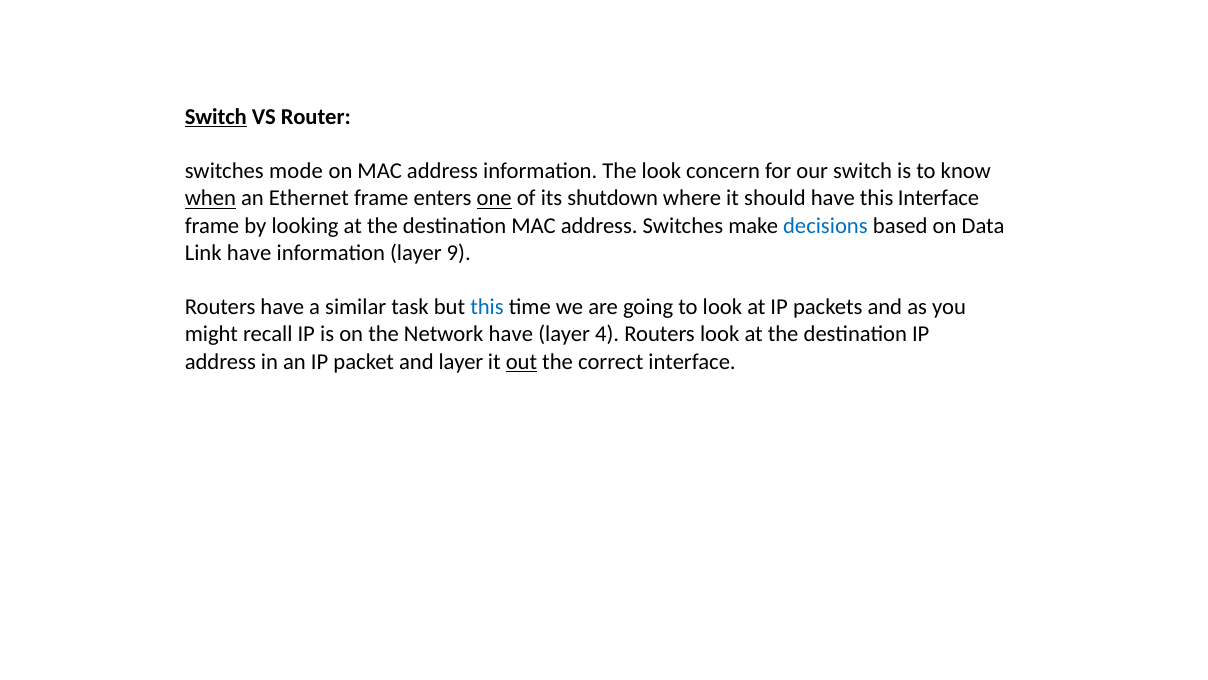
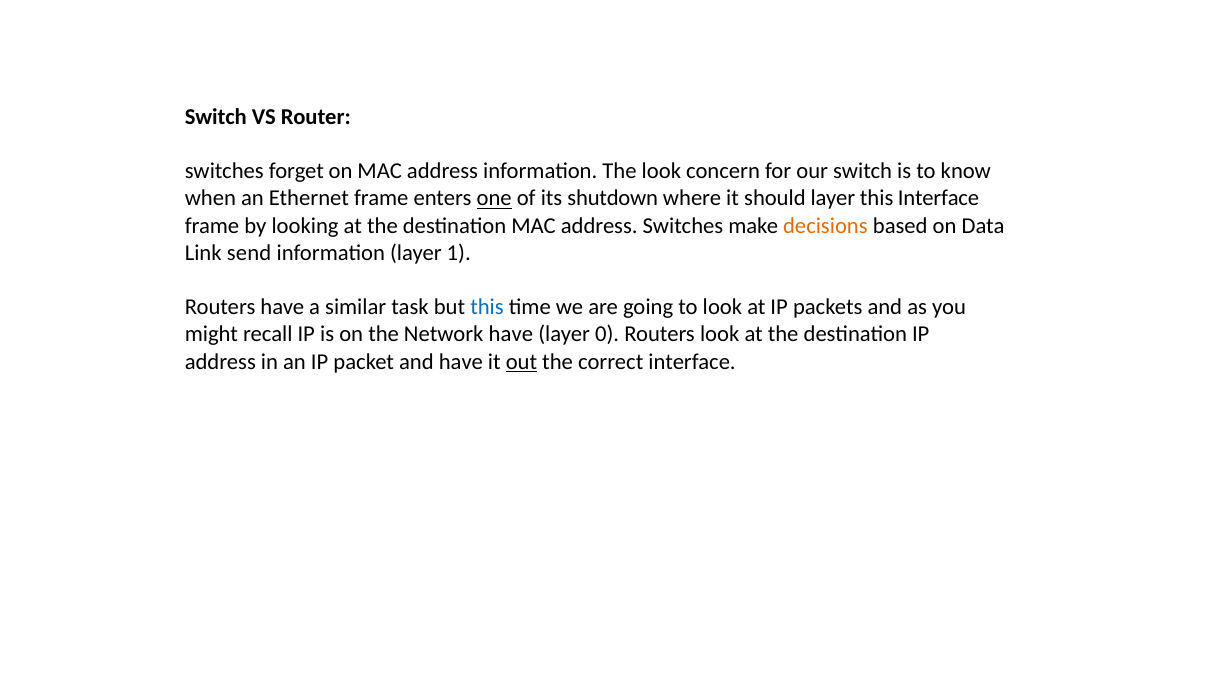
Switch at (216, 117) underline: present -> none
mode: mode -> forget
when underline: present -> none
should have: have -> layer
decisions colour: blue -> orange
Link have: have -> send
9: 9 -> 1
4: 4 -> 0
and layer: layer -> have
